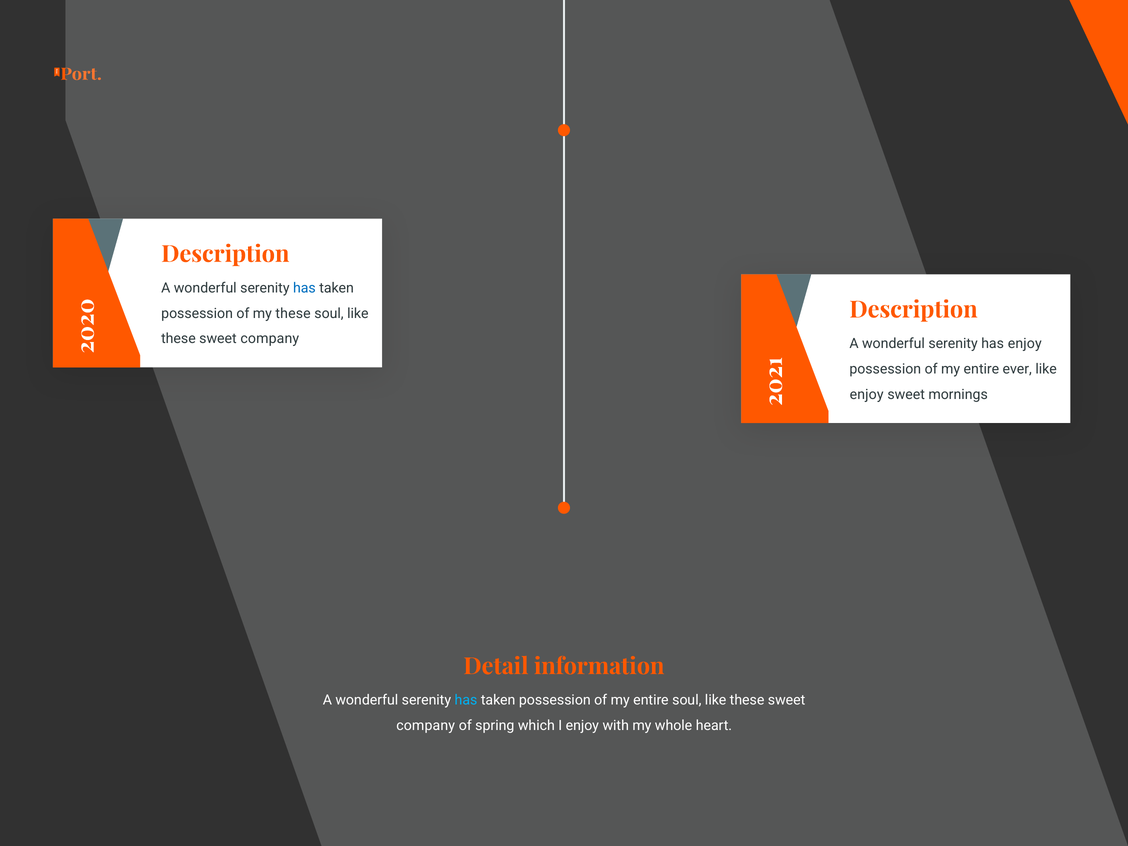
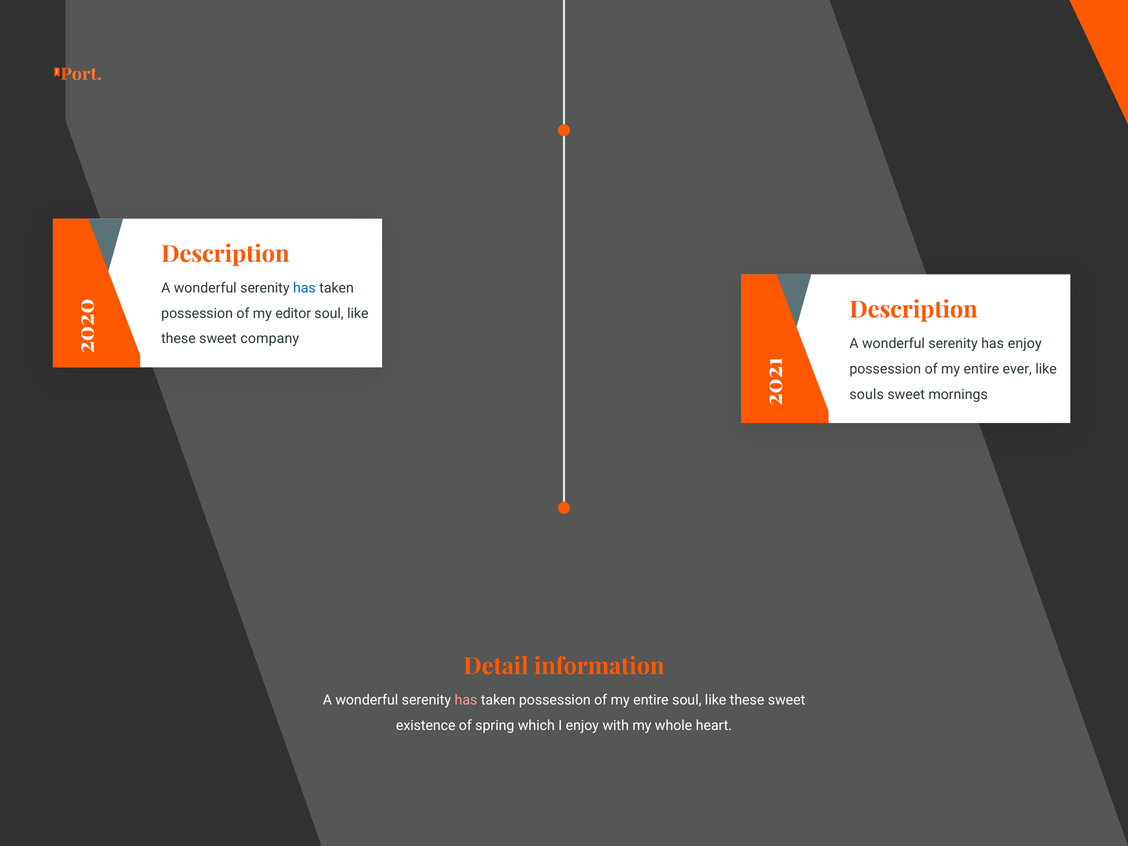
my these: these -> editor
enjoy at (867, 394): enjoy -> souls
has at (466, 700) colour: light blue -> pink
company at (426, 726): company -> existence
